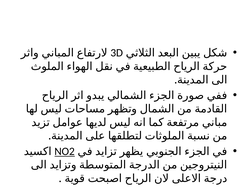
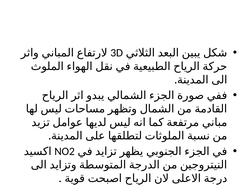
NO2 underline: present -> none
